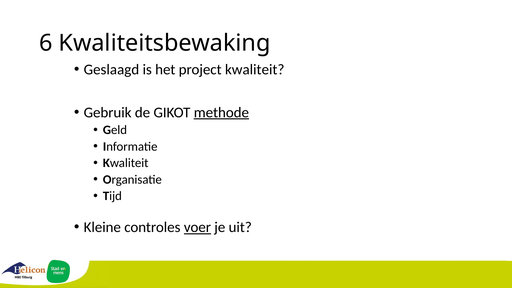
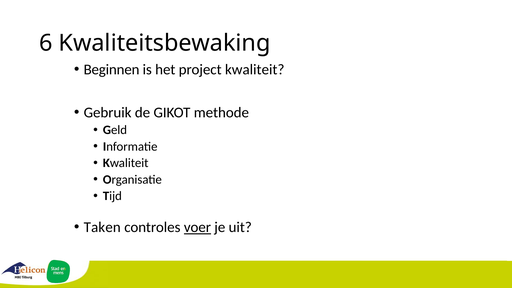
Geslaagd: Geslaagd -> Beginnen
methode underline: present -> none
Kleine: Kleine -> Taken
